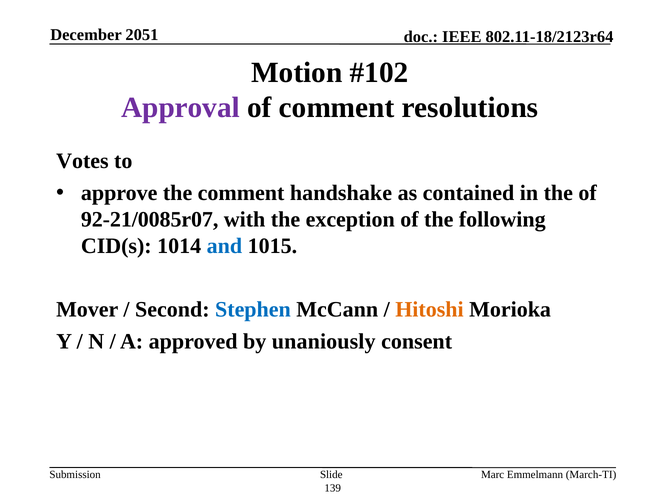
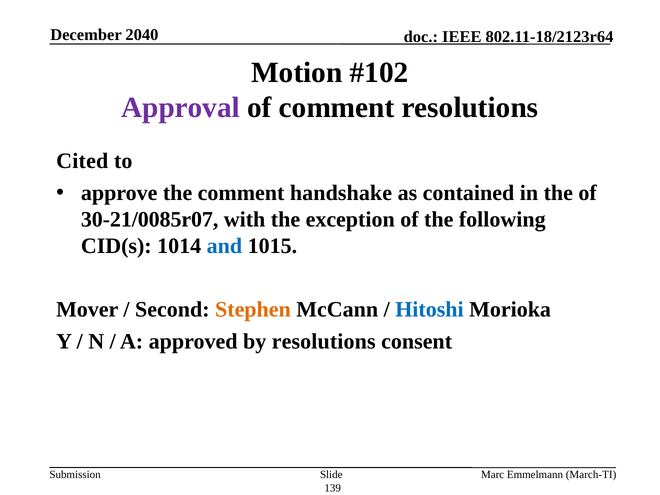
2051: 2051 -> 2040
Votes: Votes -> Cited
92-21/0085r07: 92-21/0085r07 -> 30-21/0085r07
Stephen colour: blue -> orange
Hitoshi colour: orange -> blue
by unaniously: unaniously -> resolutions
